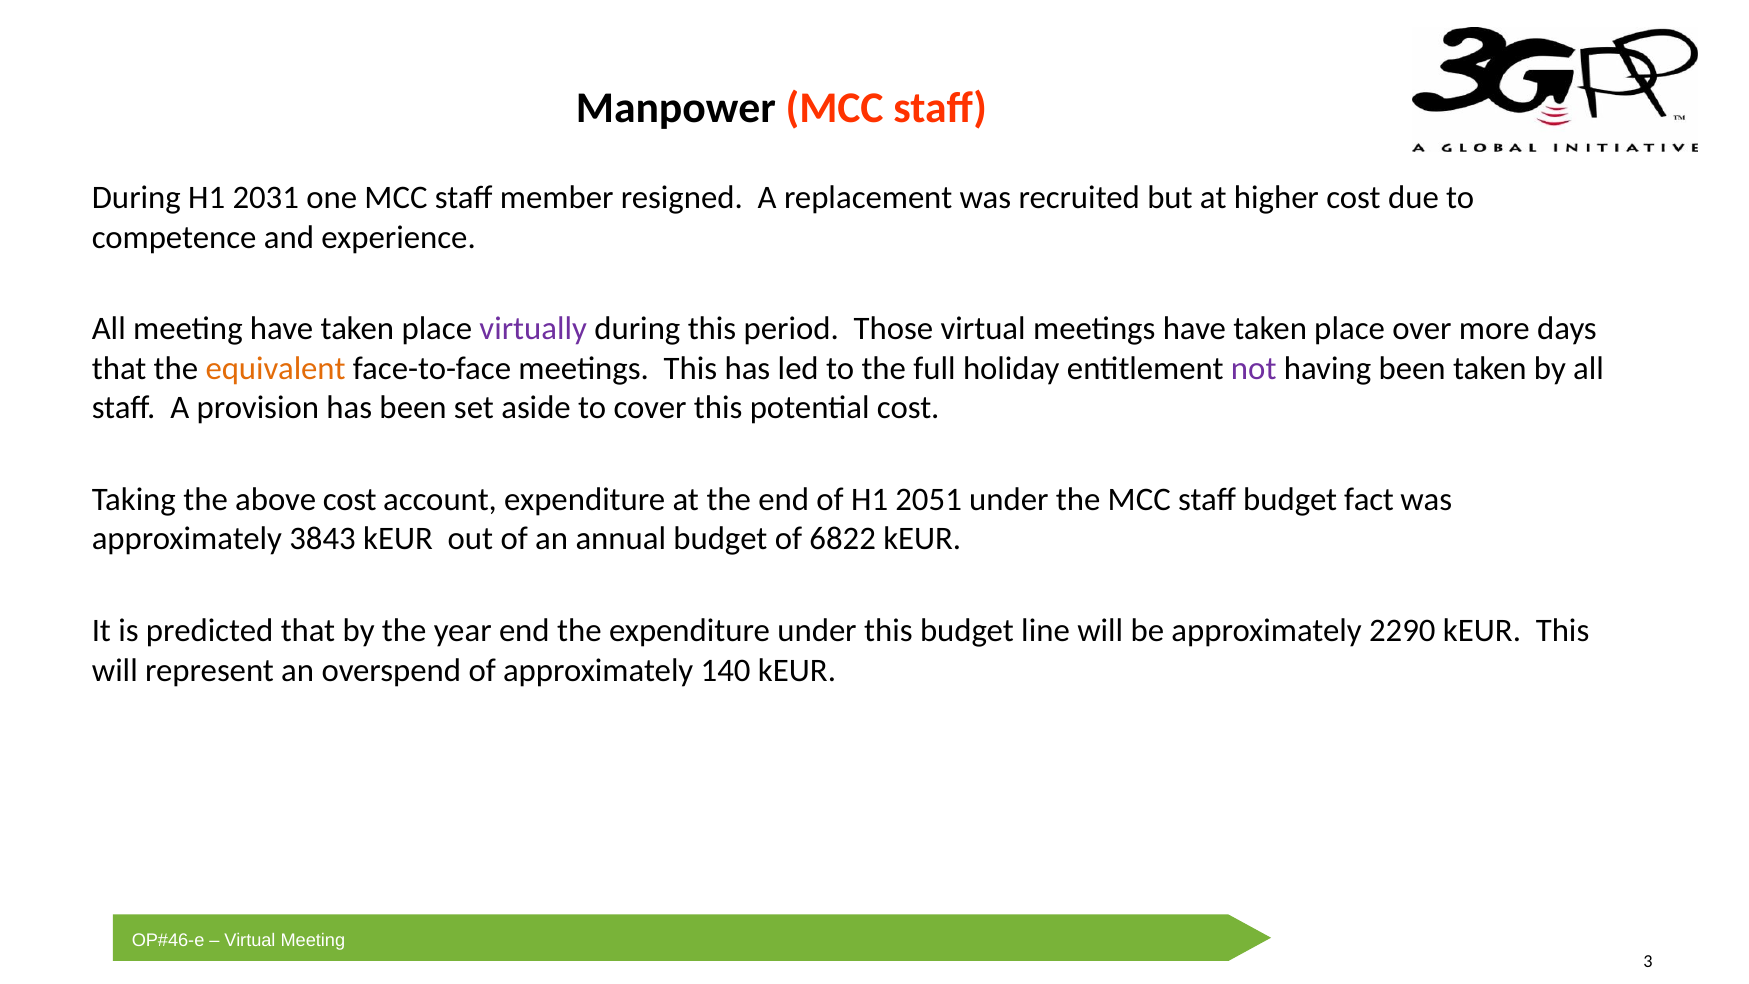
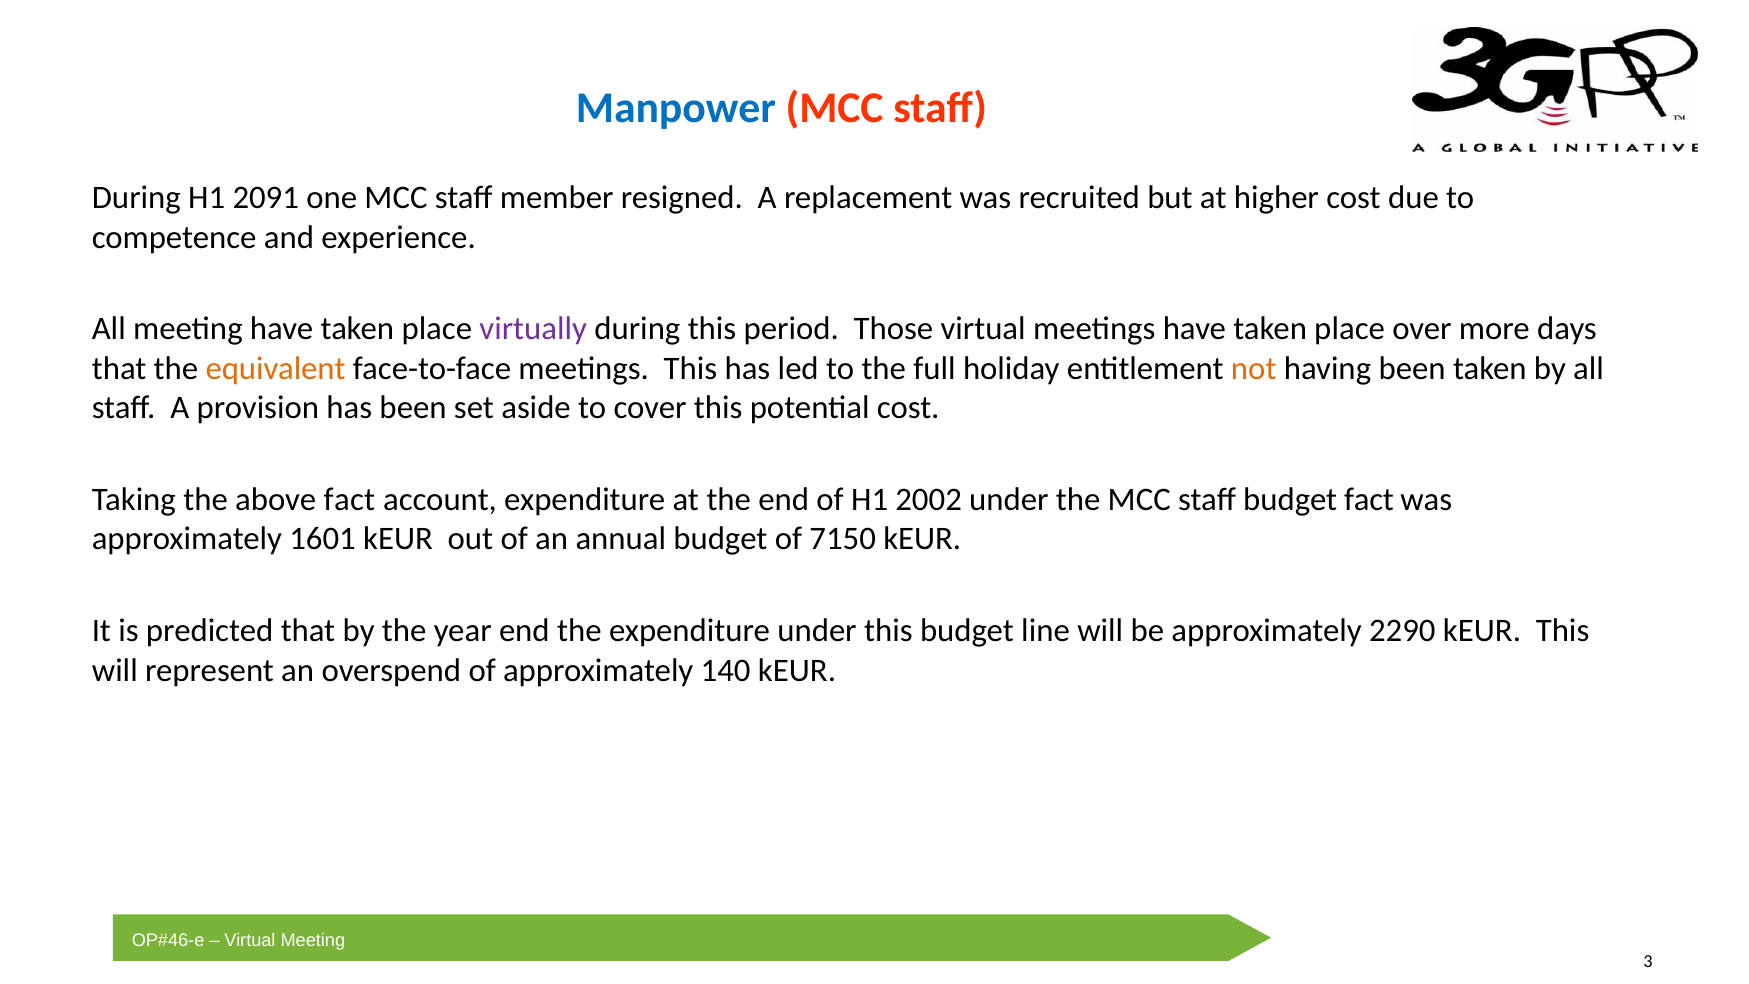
Manpower colour: black -> blue
2031: 2031 -> 2091
not colour: purple -> orange
above cost: cost -> fact
2051: 2051 -> 2002
3843: 3843 -> 1601
6822: 6822 -> 7150
